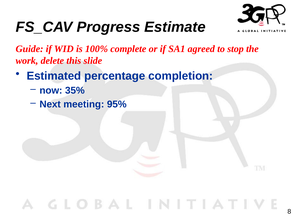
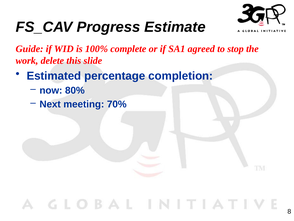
35%: 35% -> 80%
95%: 95% -> 70%
